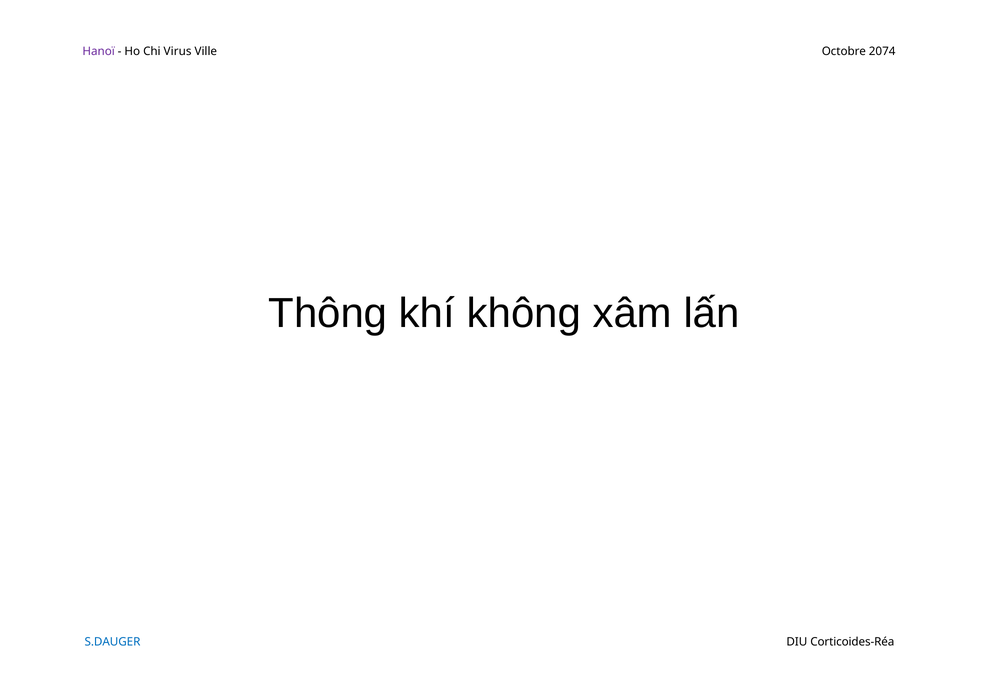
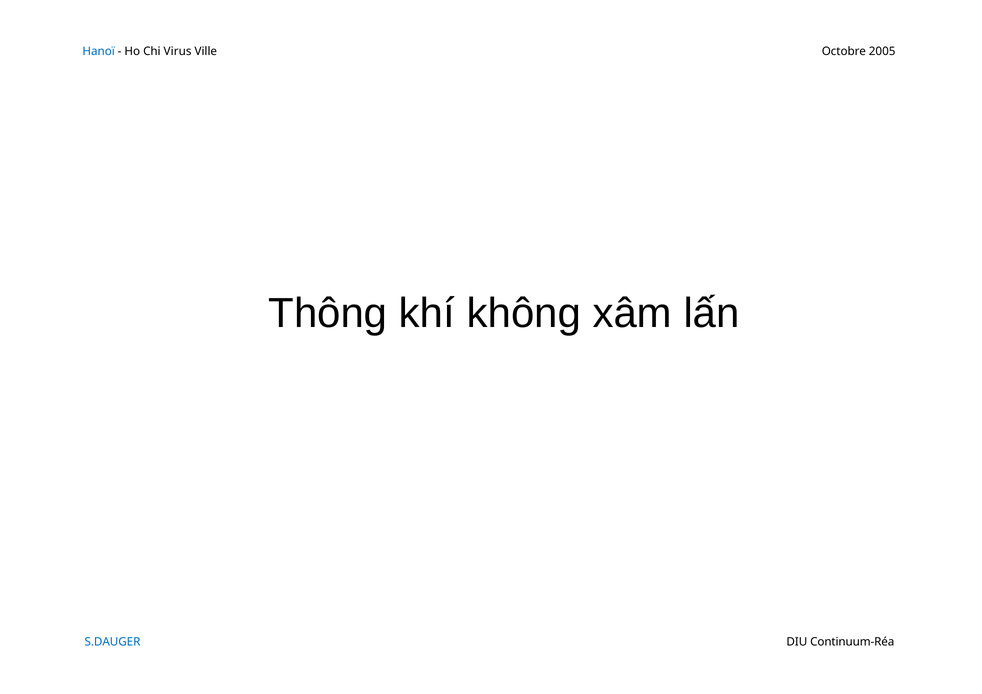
Hanoï colour: purple -> blue
2074: 2074 -> 2005
Corticoides-Réa: Corticoides-Réa -> Continuum-Réa
